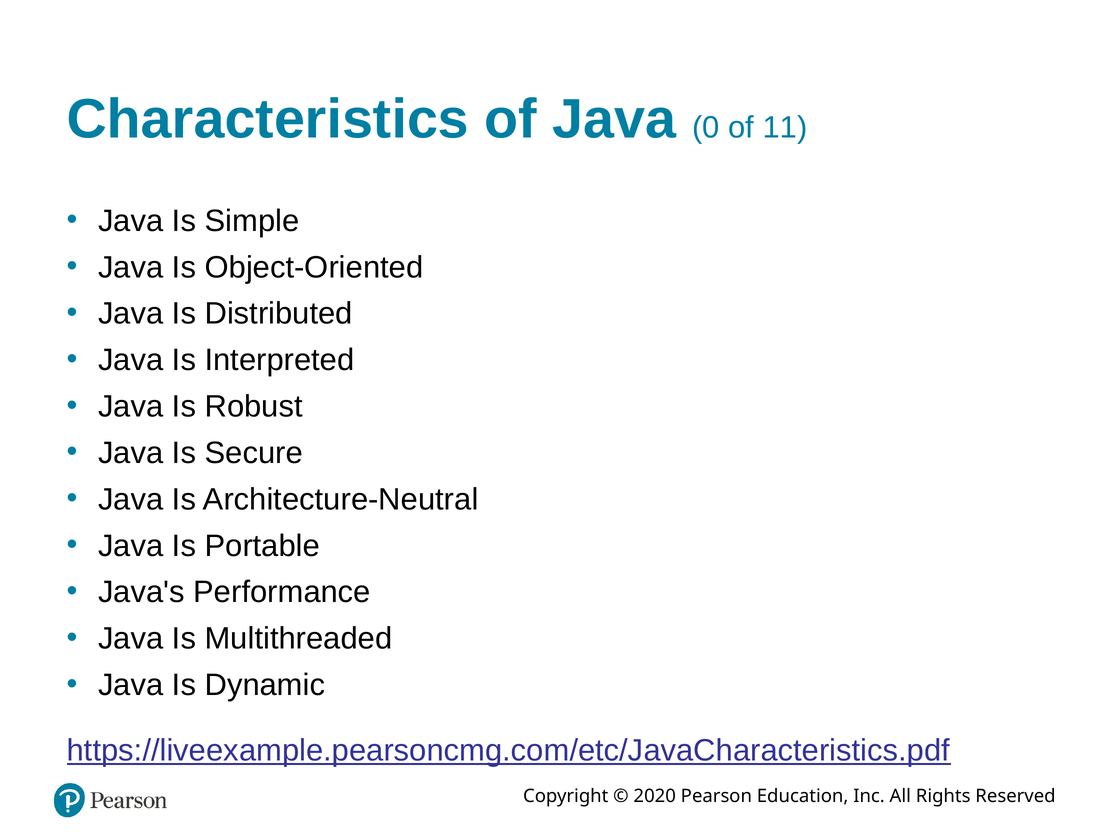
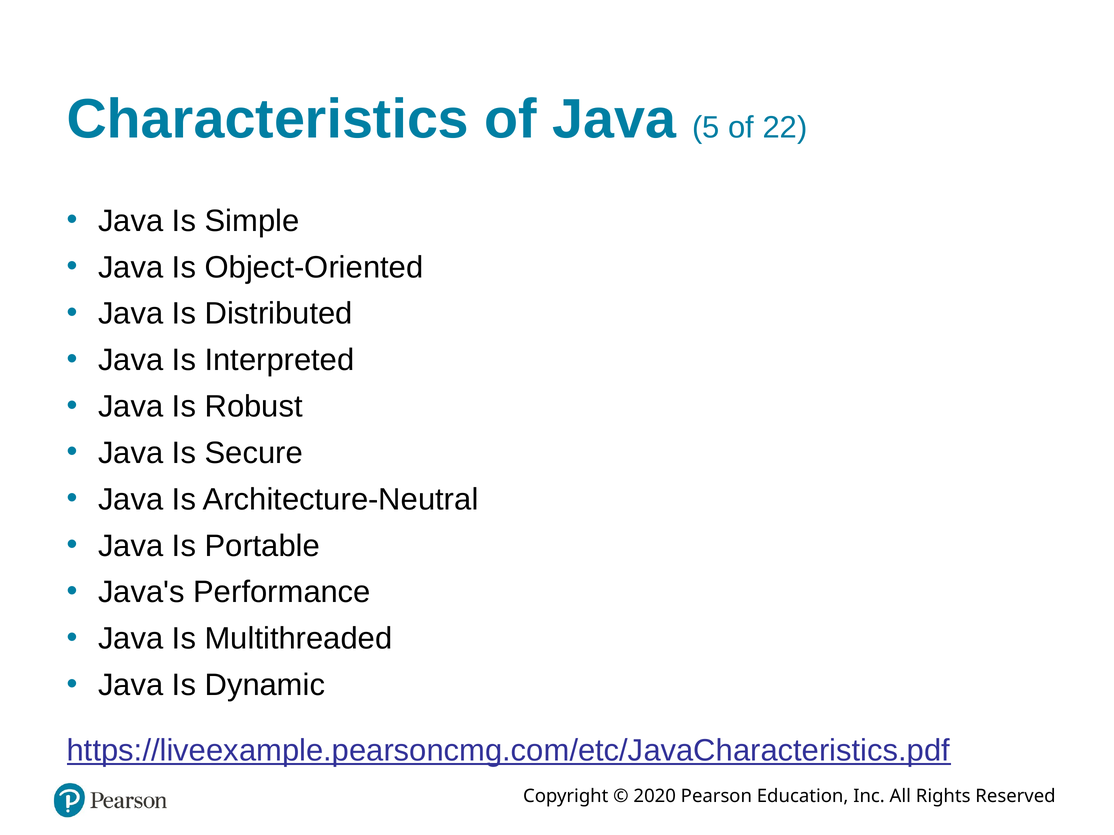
0: 0 -> 5
11: 11 -> 22
